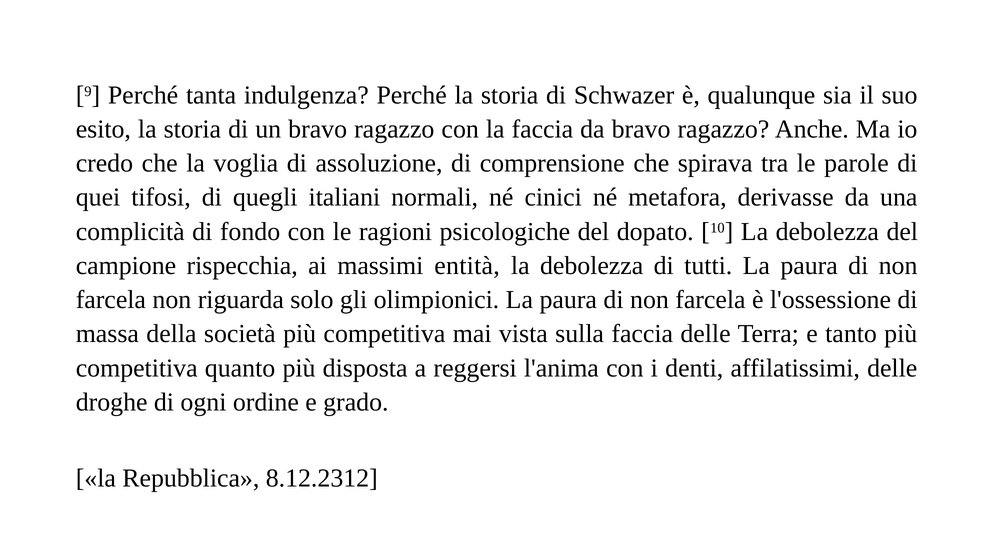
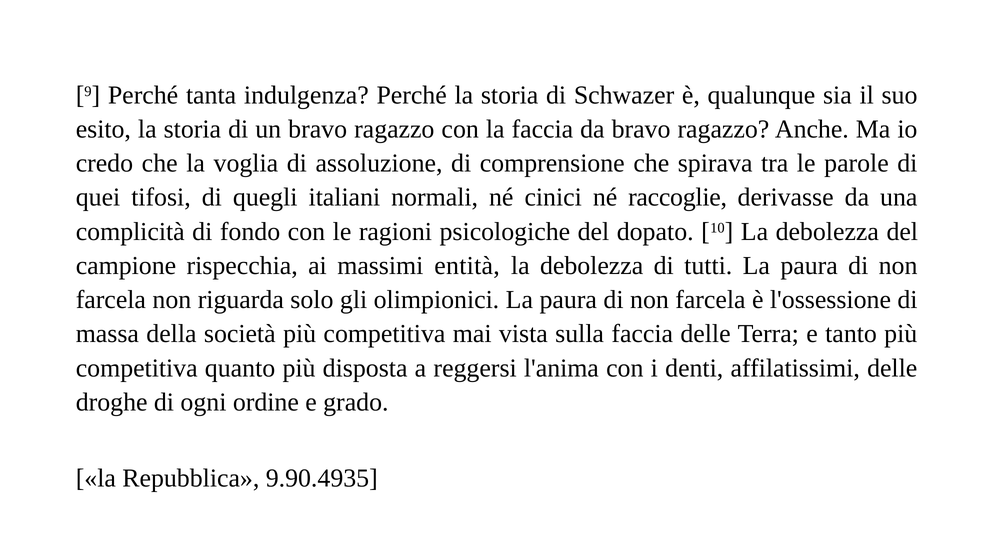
metafora: metafora -> raccoglie
8.12.2312: 8.12.2312 -> 9.90.4935
